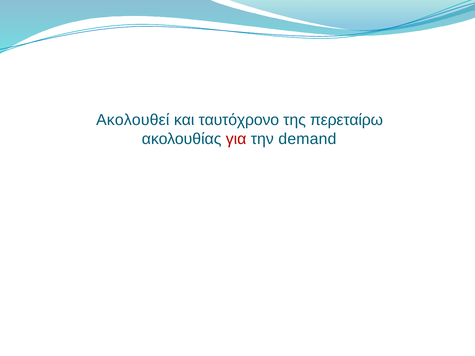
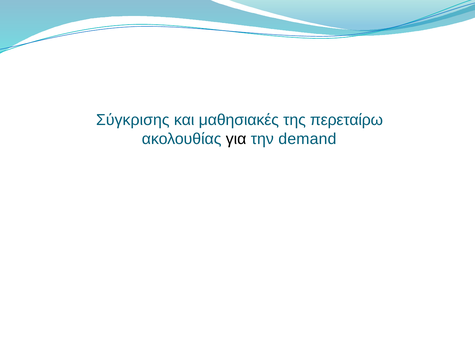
Ακολουθεί: Ακολουθεί -> Σύγκρισης
ταυτόχρονο: ταυτόχρονο -> μαθησιακές
για colour: red -> black
